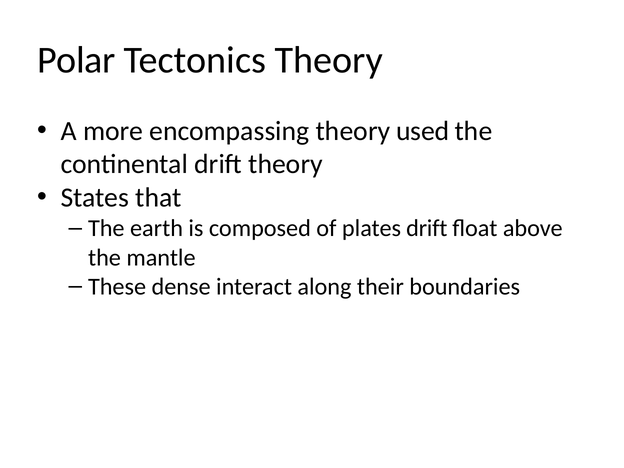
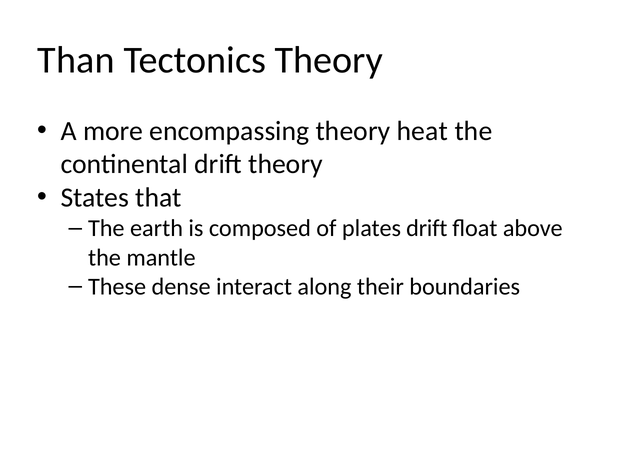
Polar: Polar -> Than
used: used -> heat
